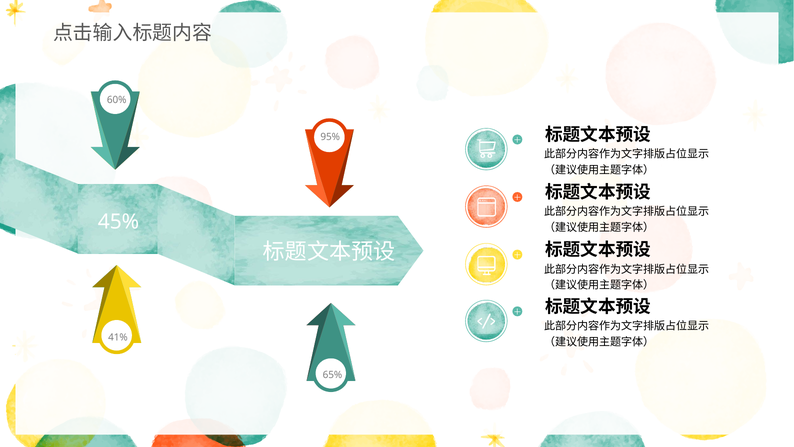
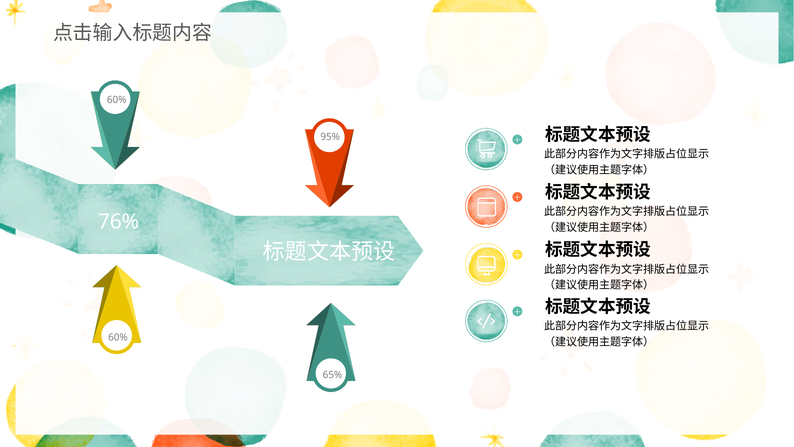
45%: 45% -> 76%
41% at (118, 337): 41% -> 60%
